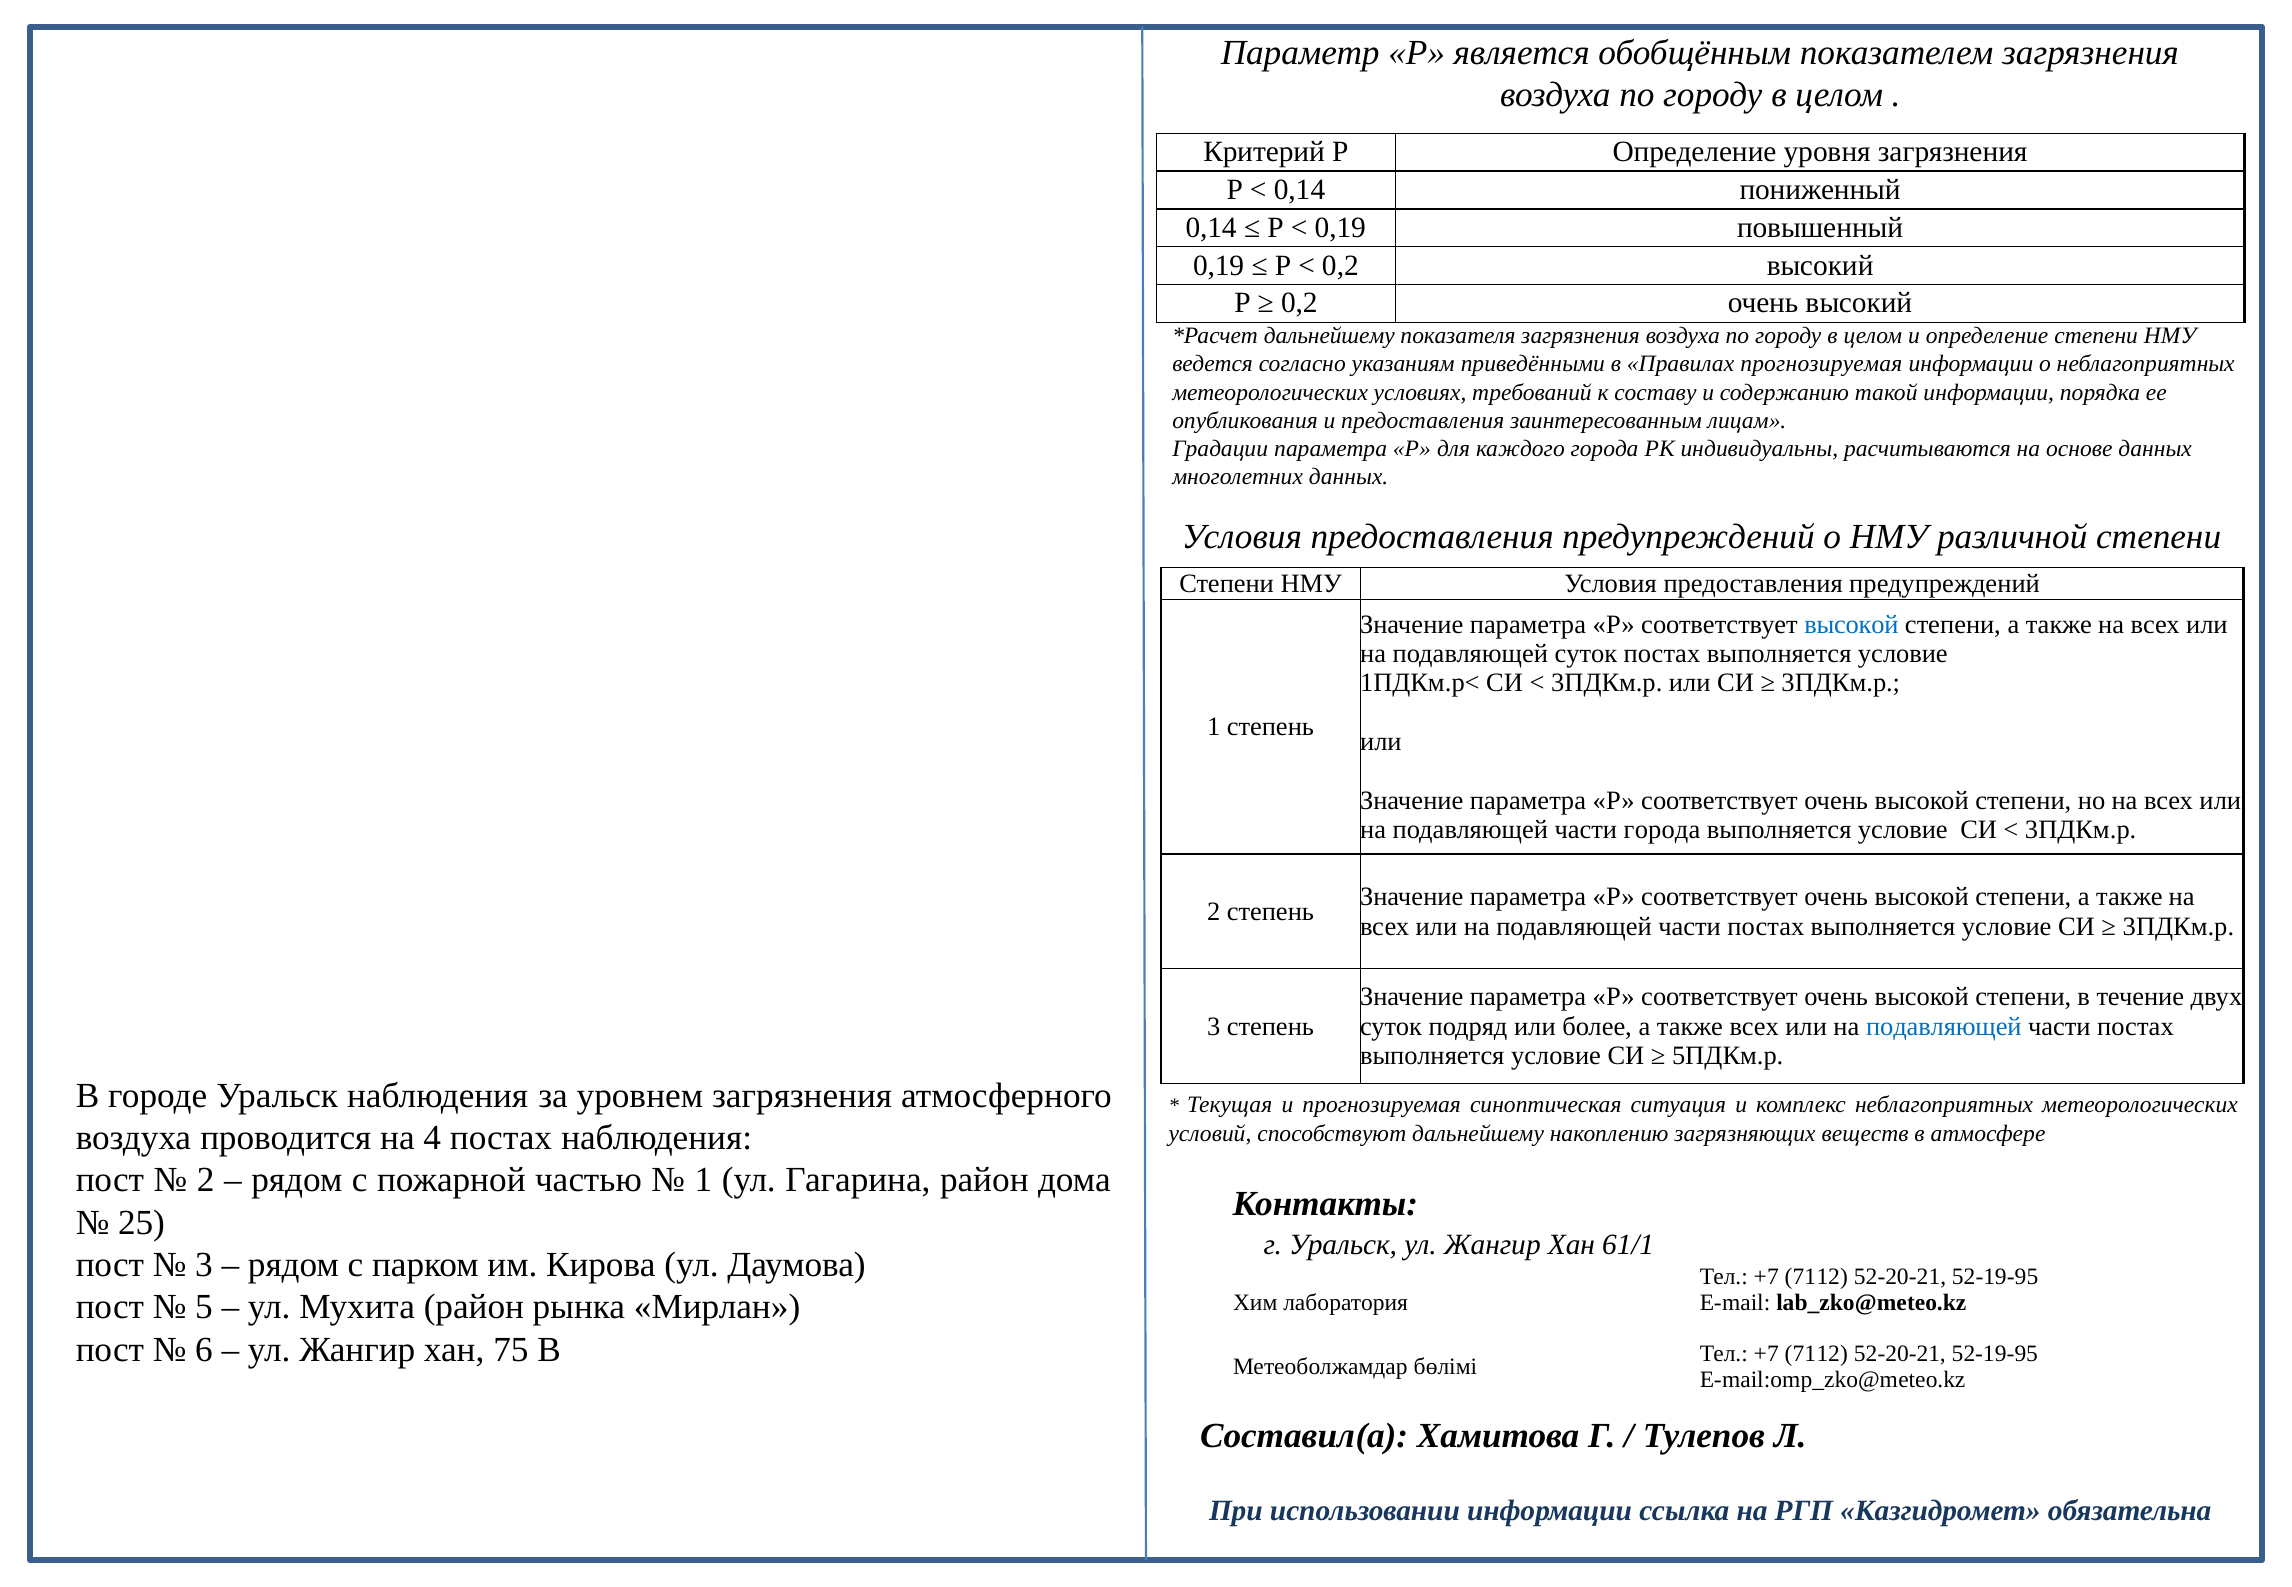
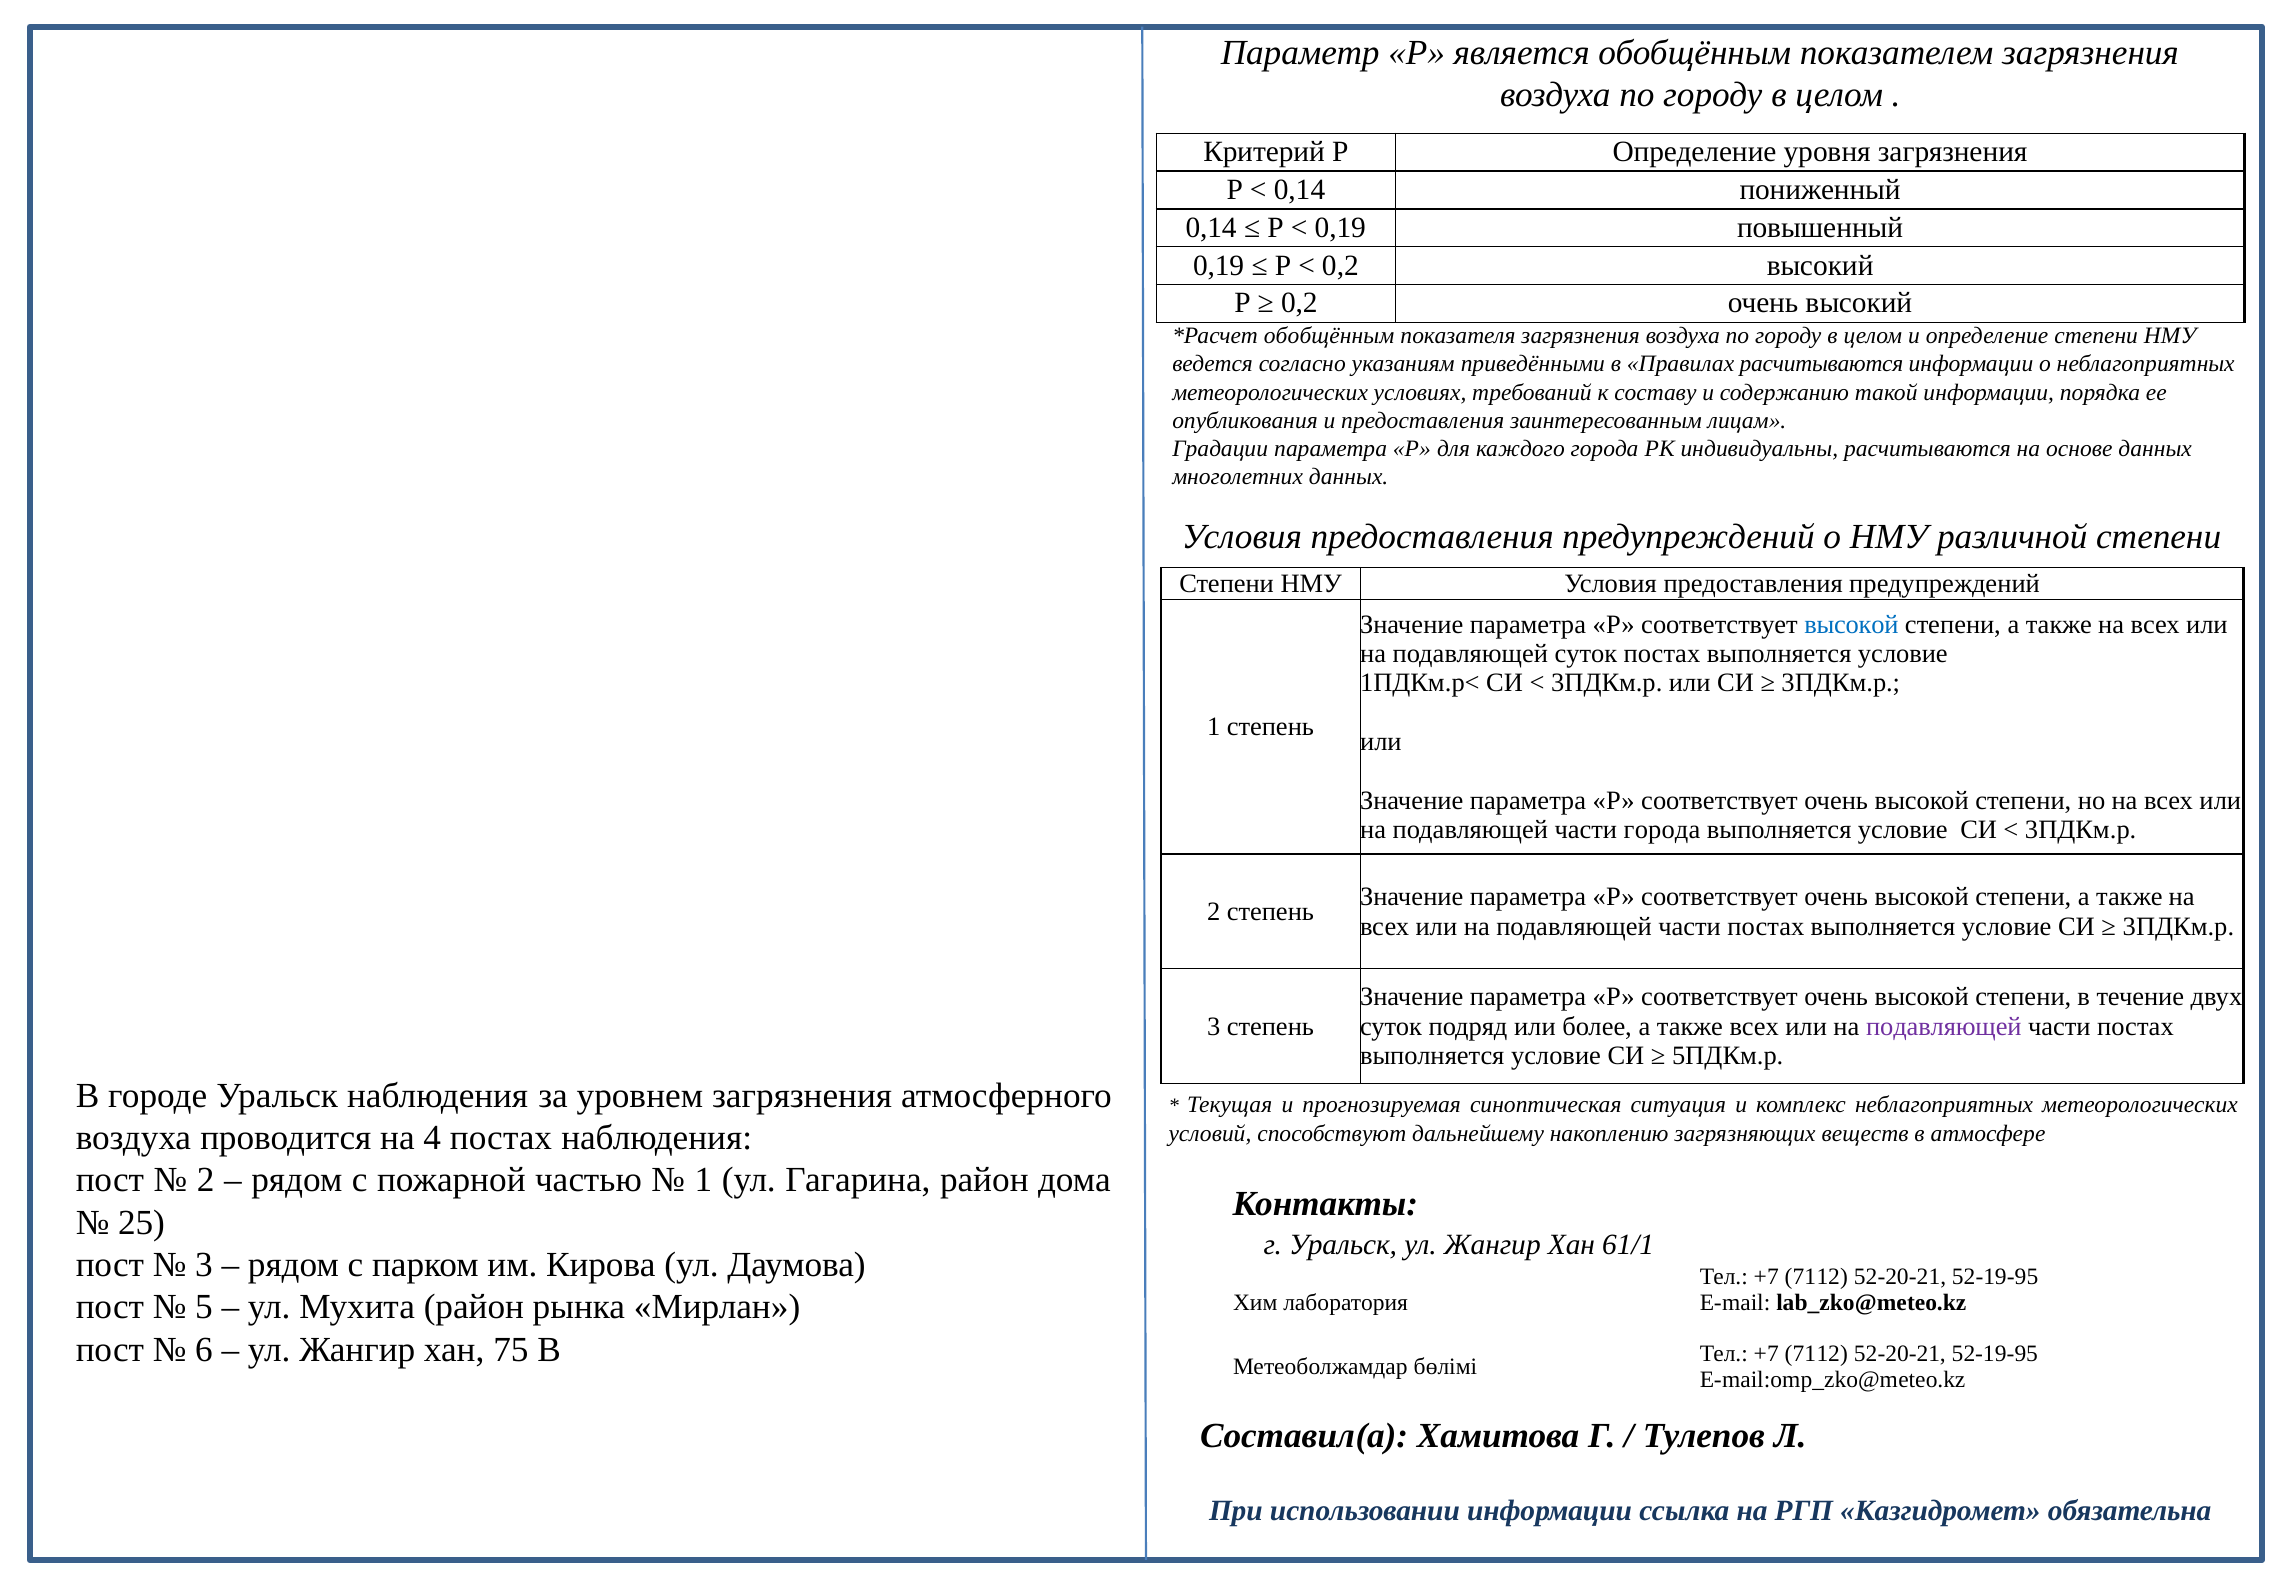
дальнейшему at (1329, 336): дальнейшему -> обобщённым
Правилах прогнозируемая: прогнозируемая -> расчитываются
подавляющей at (1944, 1026) colour: blue -> purple
